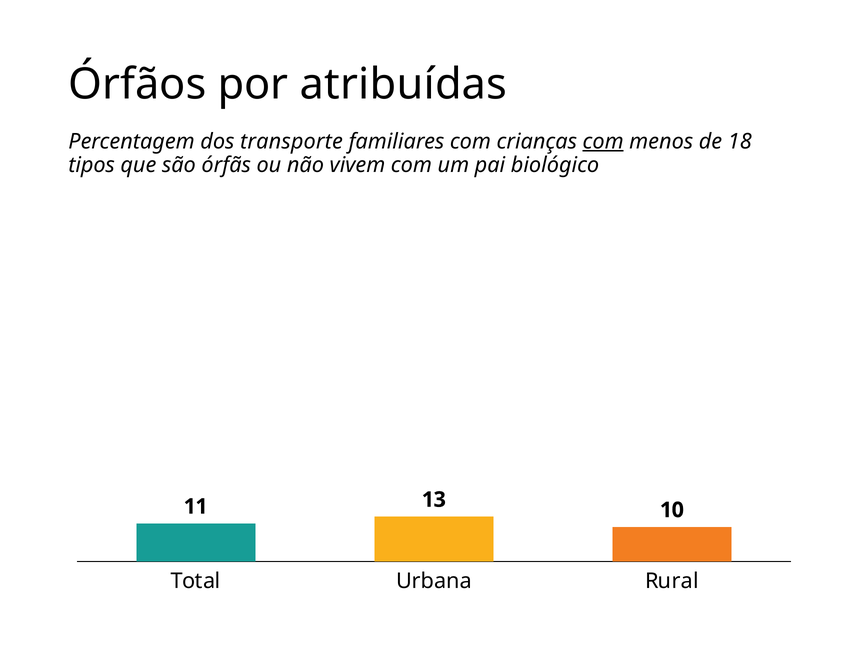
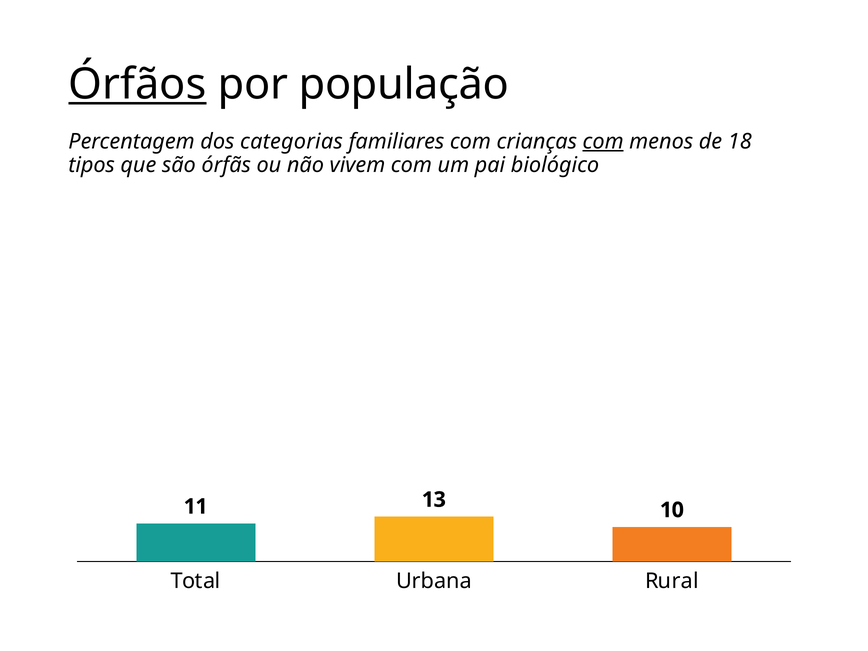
Órfãos underline: none -> present
atribuídas: atribuídas -> população
transporte: transporte -> categorias
